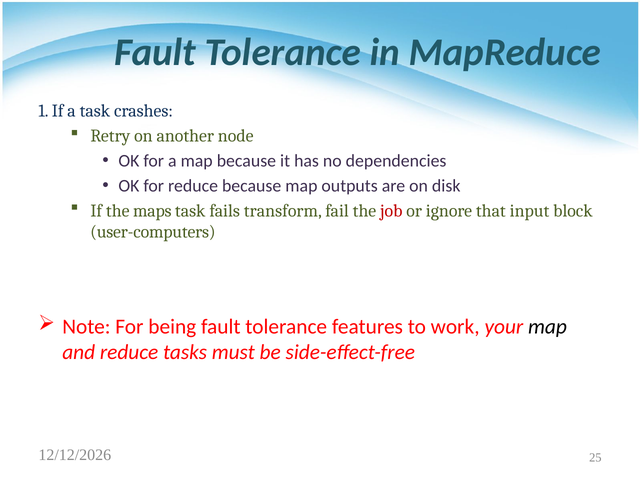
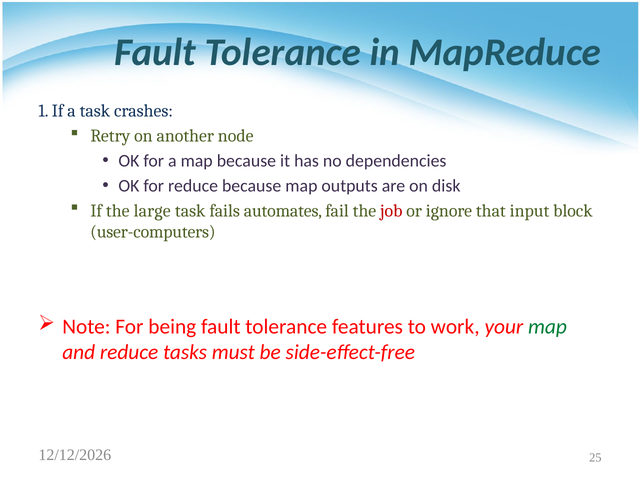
maps: maps -> large
transform: transform -> automates
map at (547, 327) colour: black -> green
